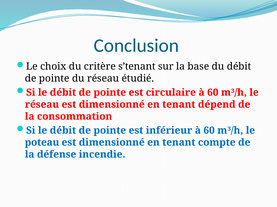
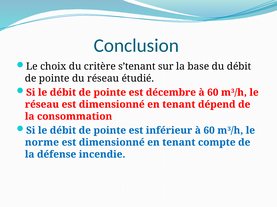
circulaire: circulaire -> décembre
poteau: poteau -> norme
